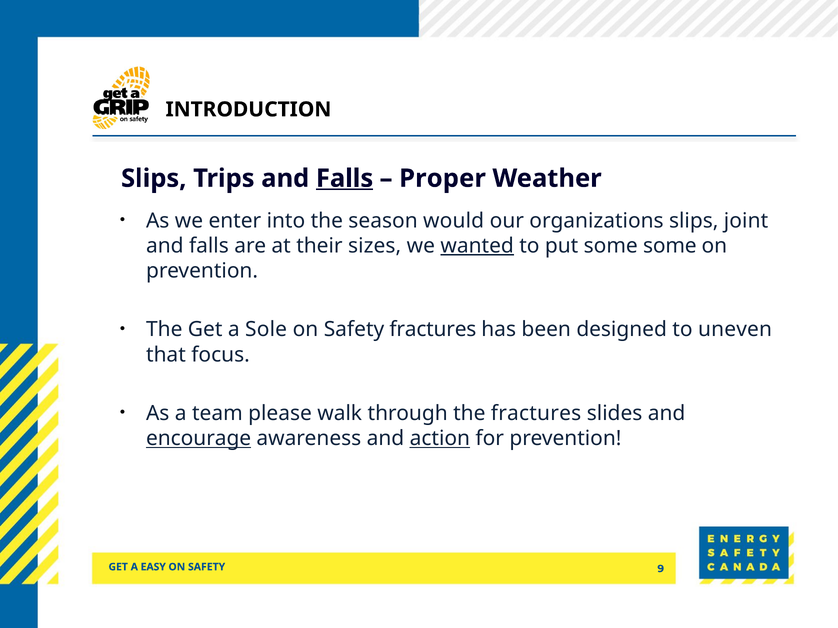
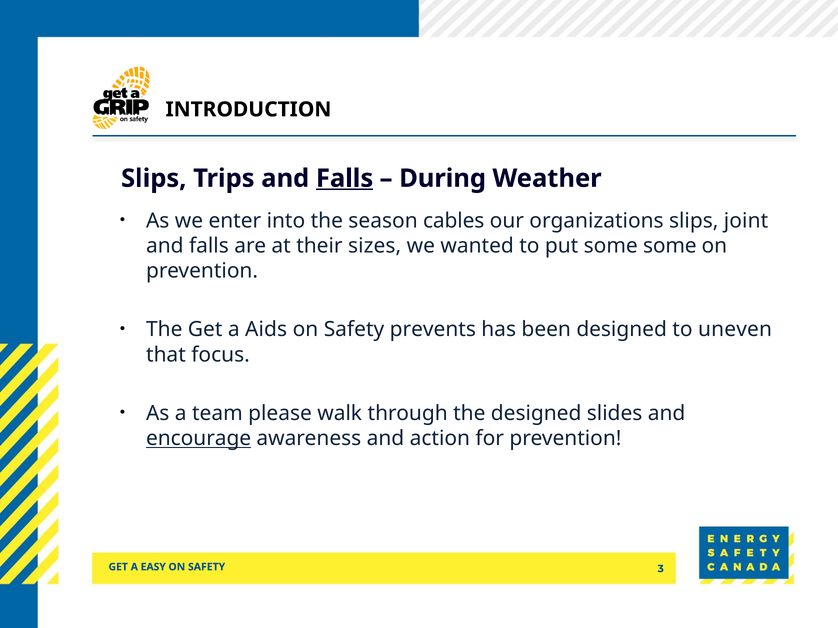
Proper: Proper -> During
would: would -> cables
wanted underline: present -> none
Sole: Sole -> Aids
Safety fractures: fractures -> prevents
the fractures: fractures -> designed
action underline: present -> none
9: 9 -> 3
